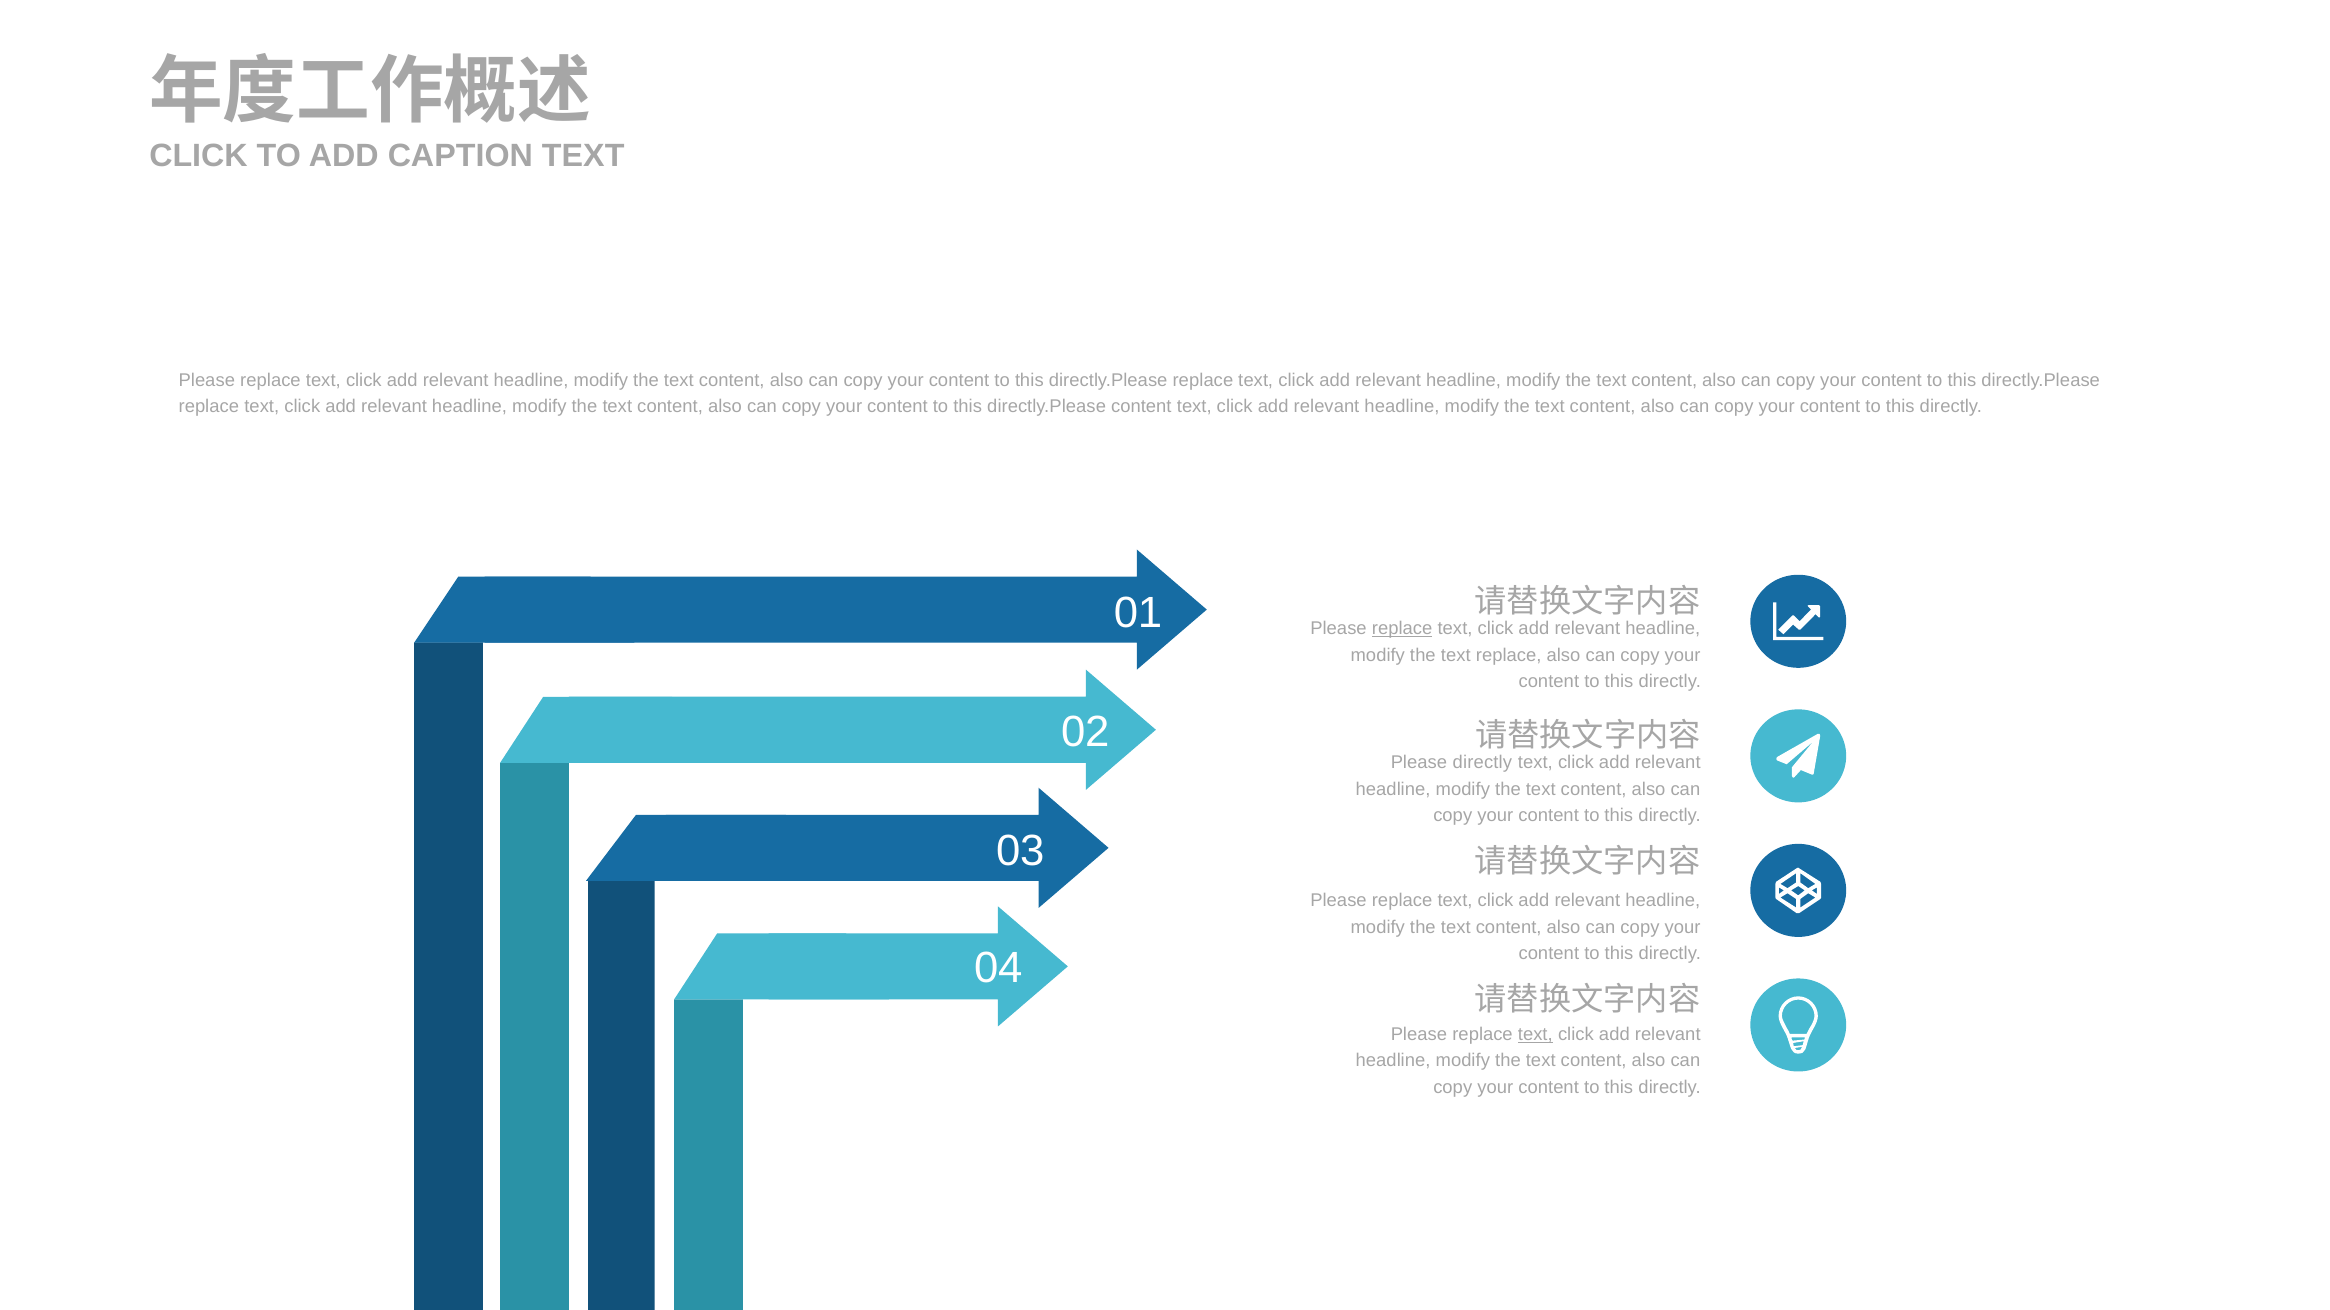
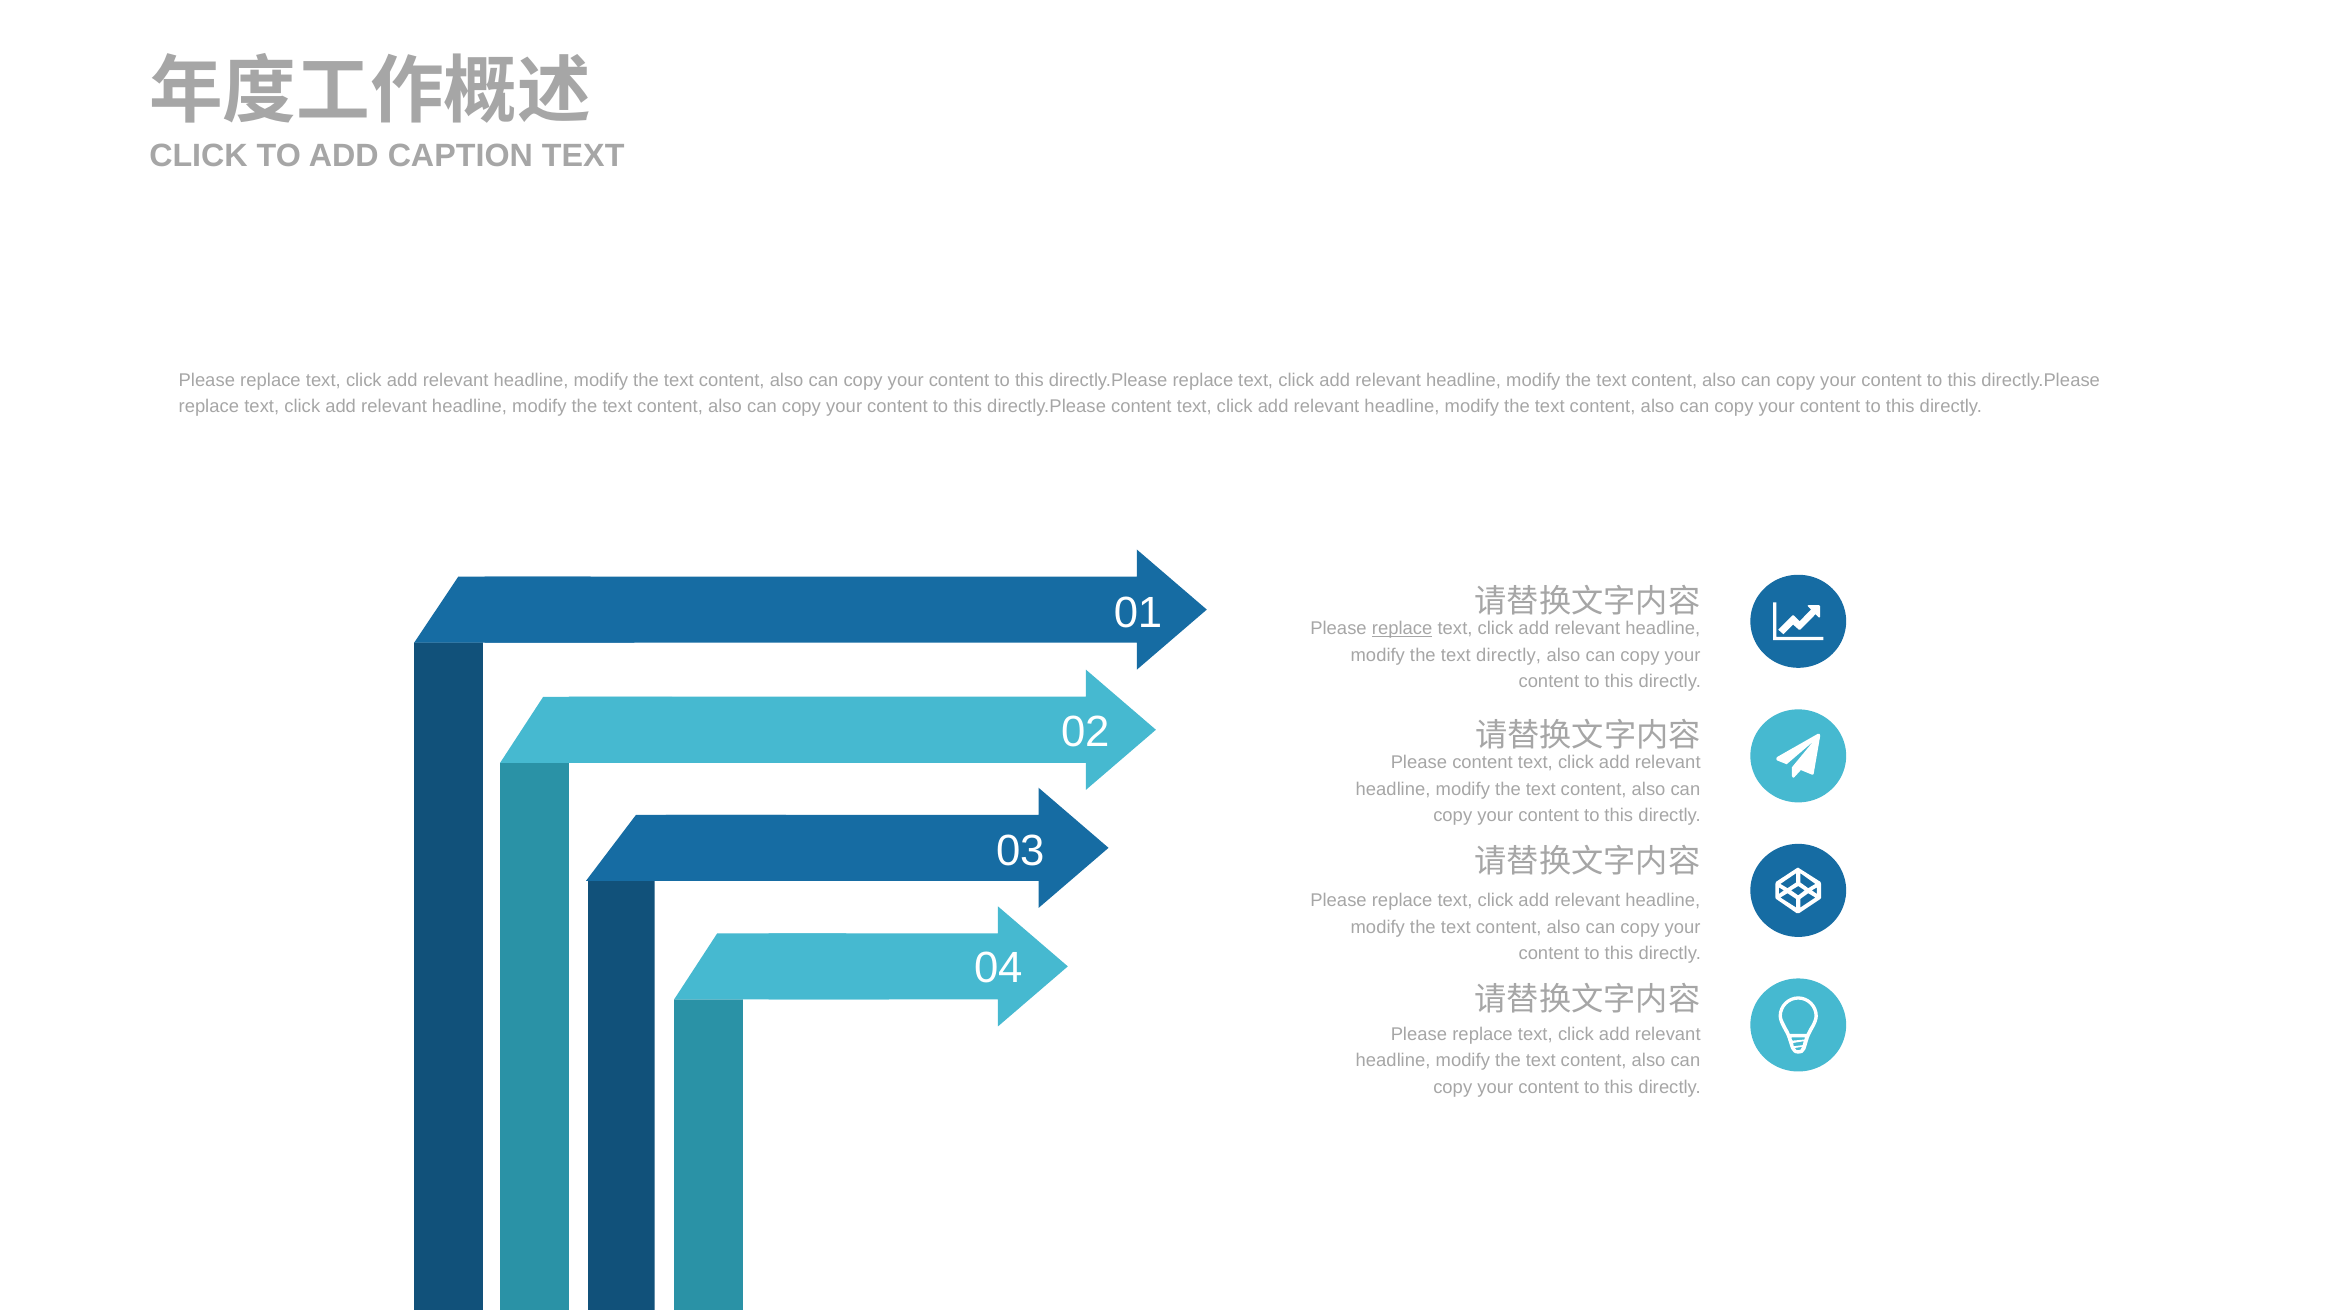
text replace: replace -> directly
Please directly: directly -> content
text at (1535, 1035) underline: present -> none
